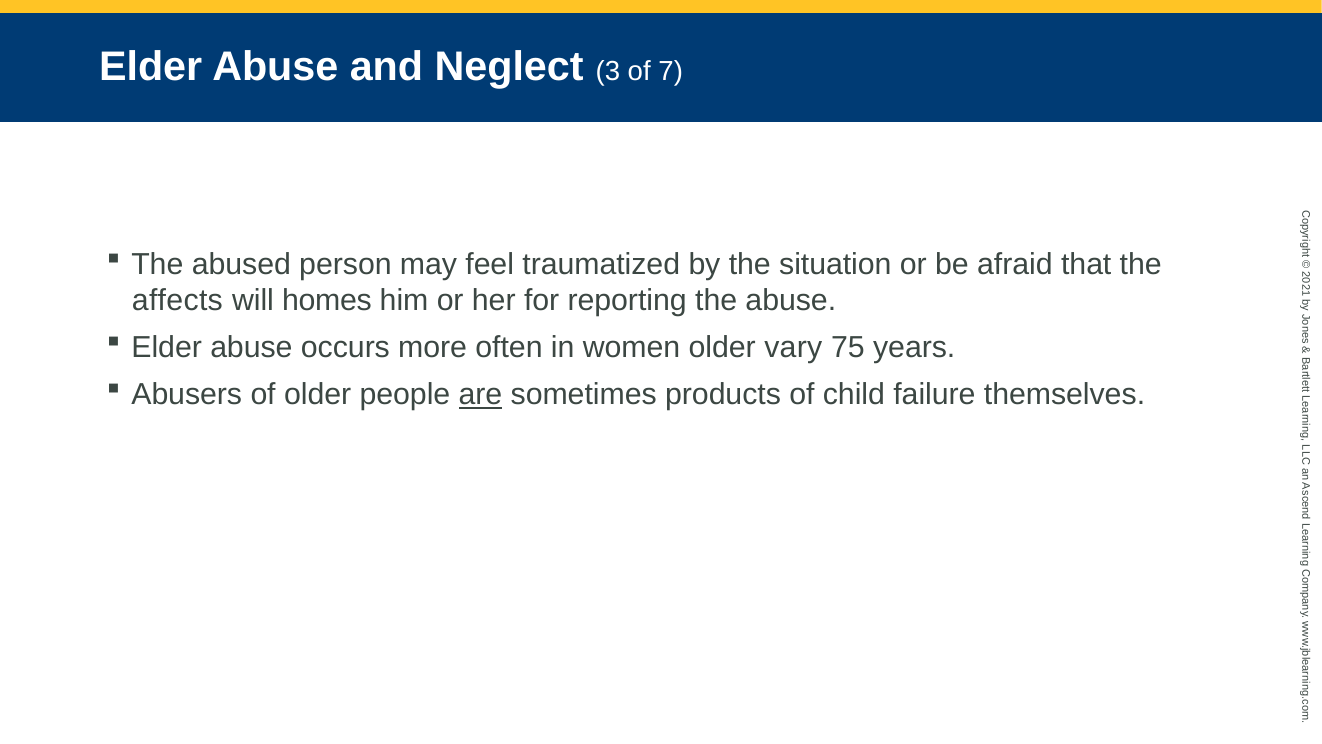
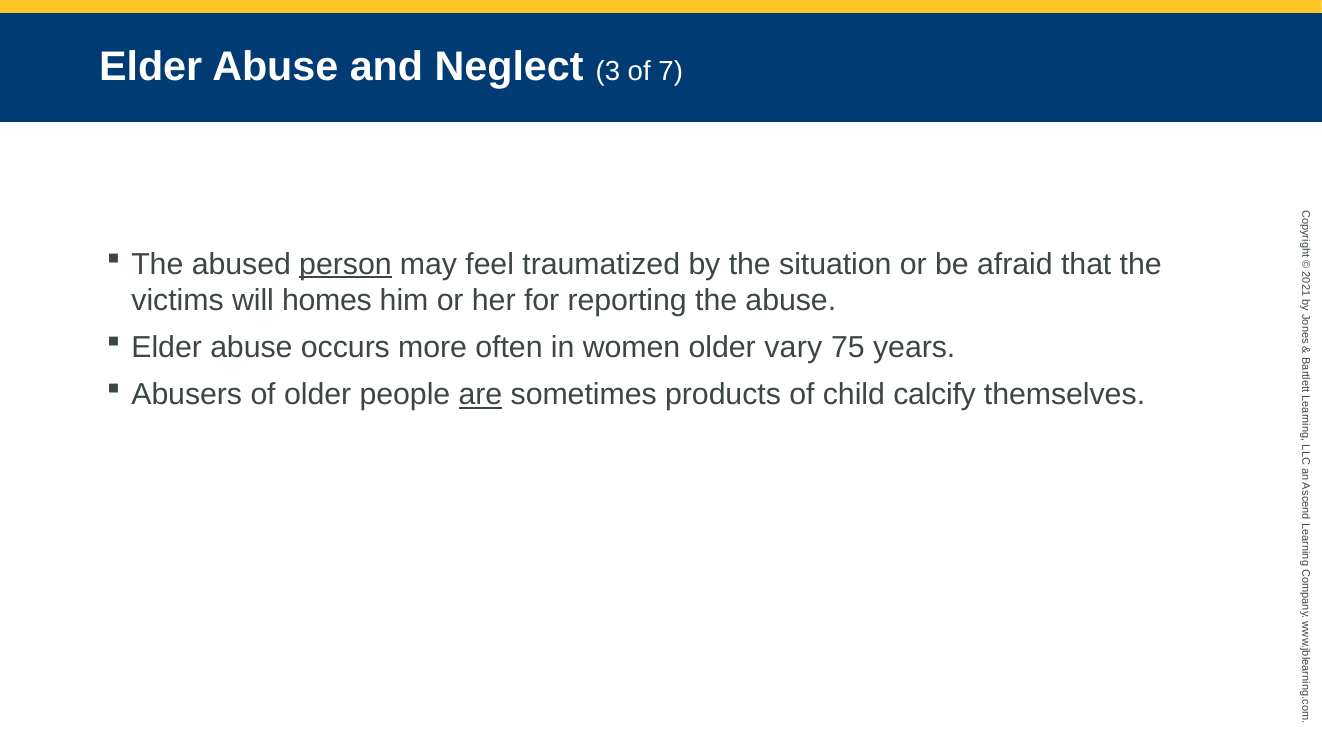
person underline: none -> present
affects: affects -> victims
failure: failure -> calcify
